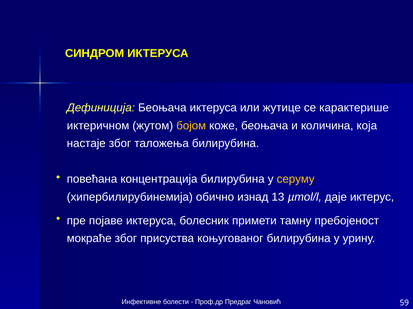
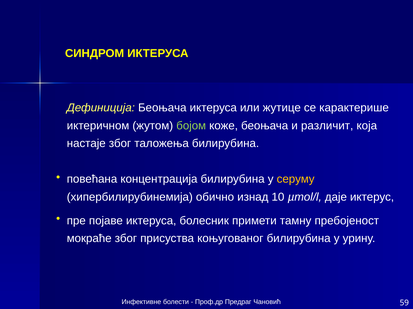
бојом colour: yellow -> light green
количина: количина -> различит
13: 13 -> 10
